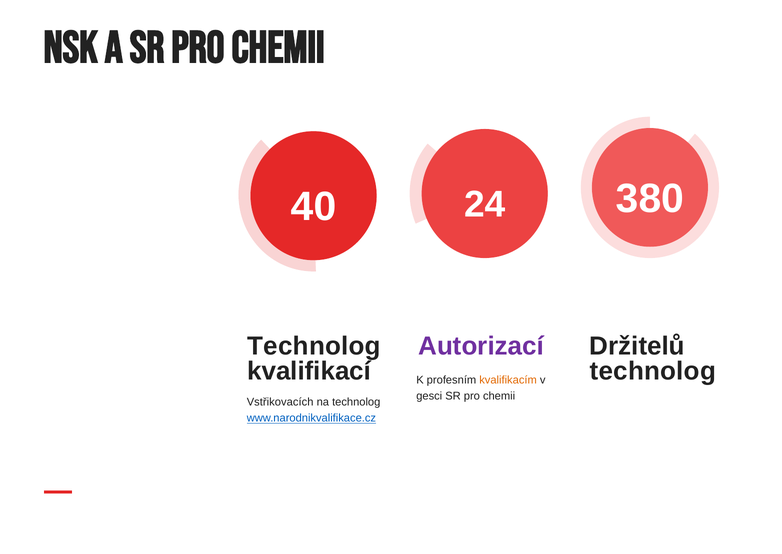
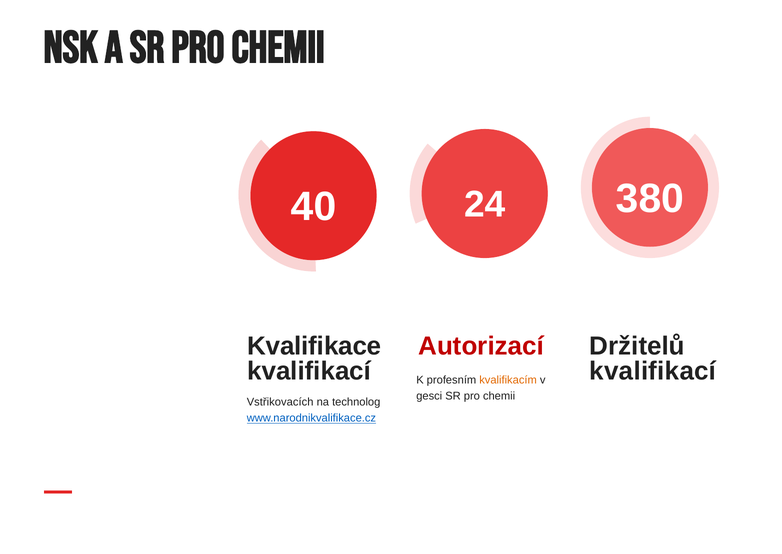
Technolog at (314, 346): Technolog -> Kvalifikace
Autorizací colour: purple -> red
technolog at (653, 371): technolog -> kvalifikací
